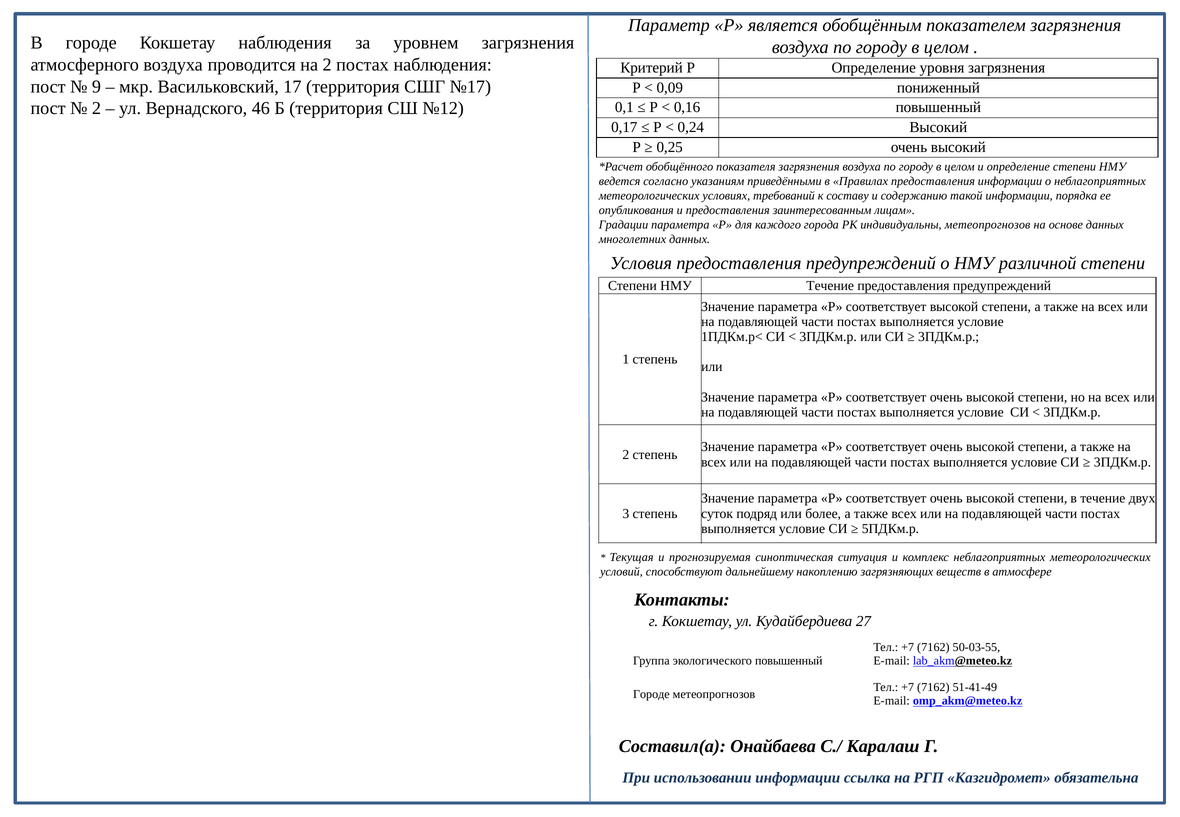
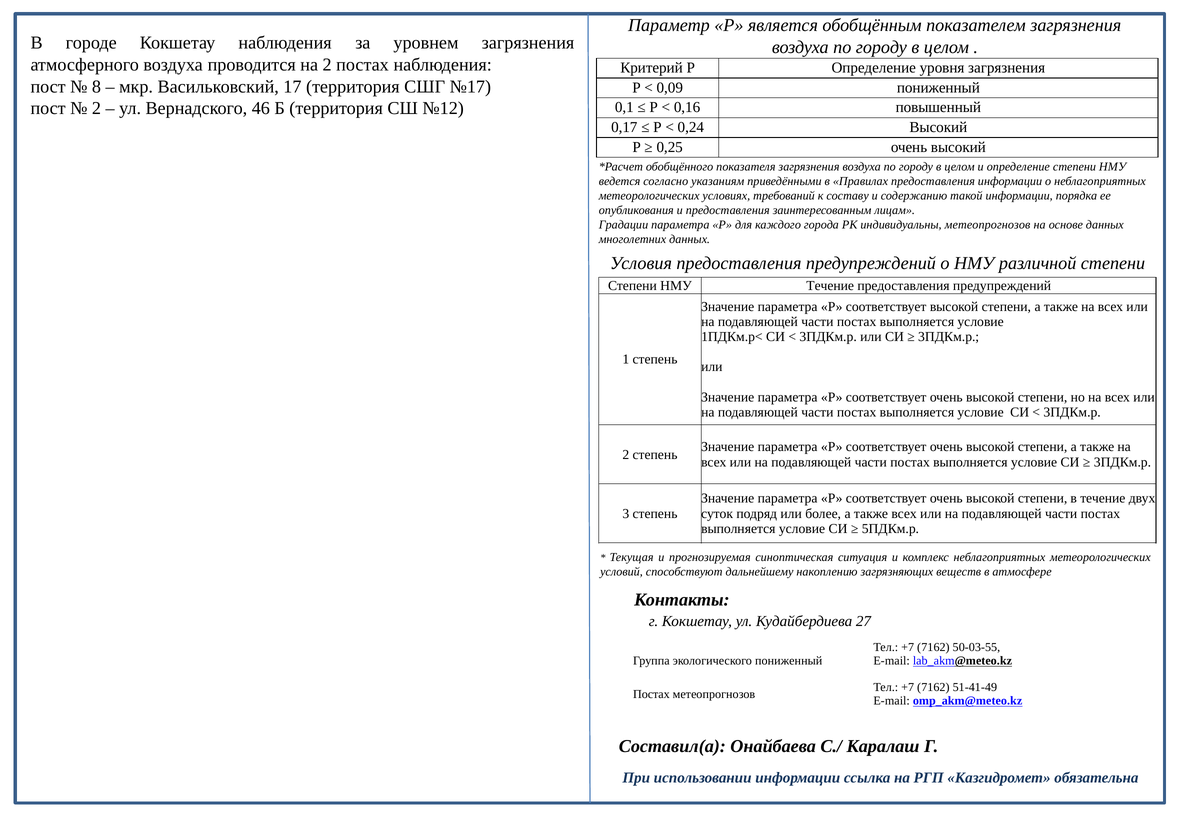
9: 9 -> 8
экологического повышенный: повышенный -> пониженный
Городе at (651, 694): Городе -> Постах
